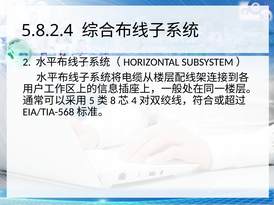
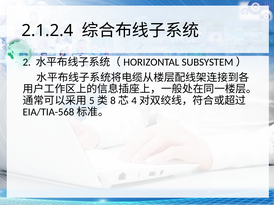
5.8.2.4: 5.8.2.4 -> 2.1.2.4
